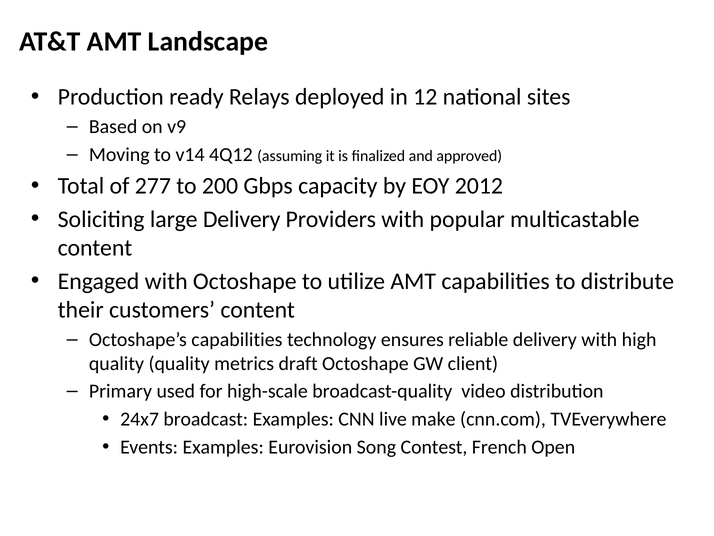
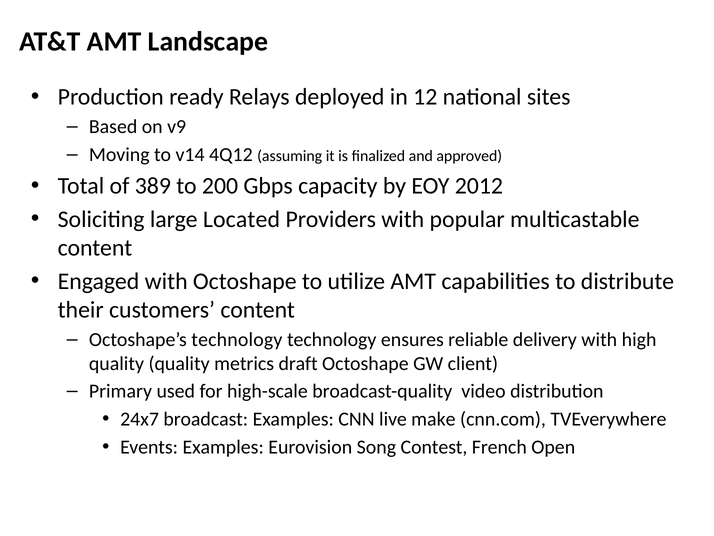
277: 277 -> 389
large Delivery: Delivery -> Located
Octoshape’s capabilities: capabilities -> technology
